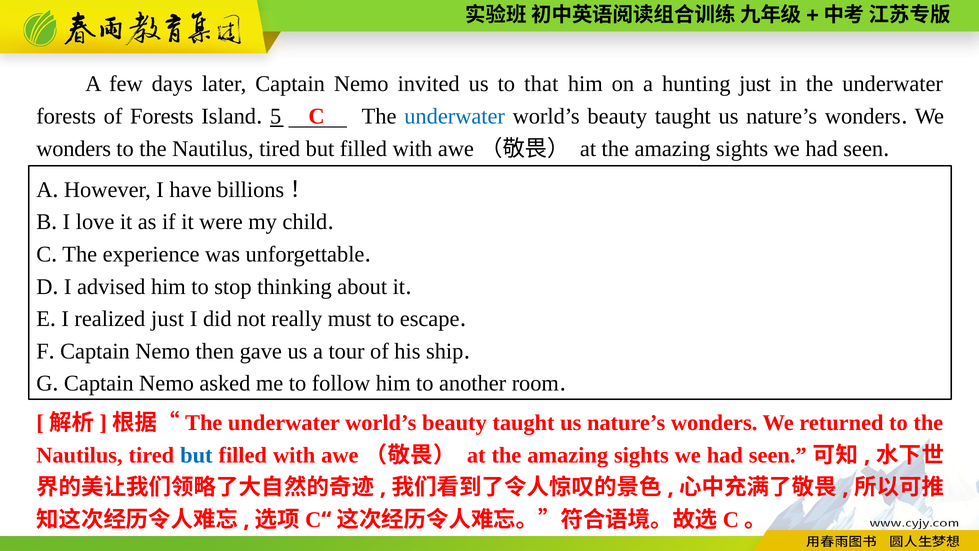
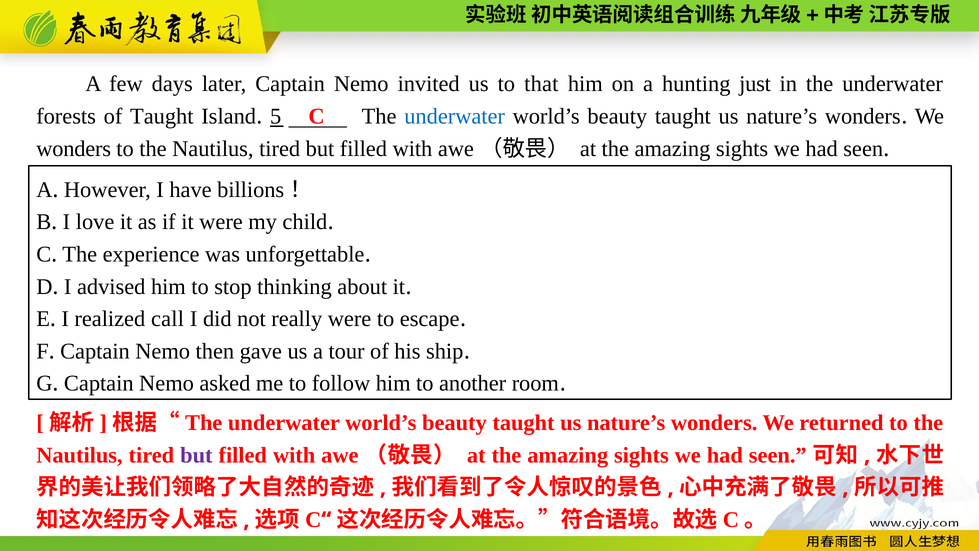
of Forests: Forests -> Taught
realized just: just -> call
really must: must -> were
but at (196, 455) colour: blue -> purple
